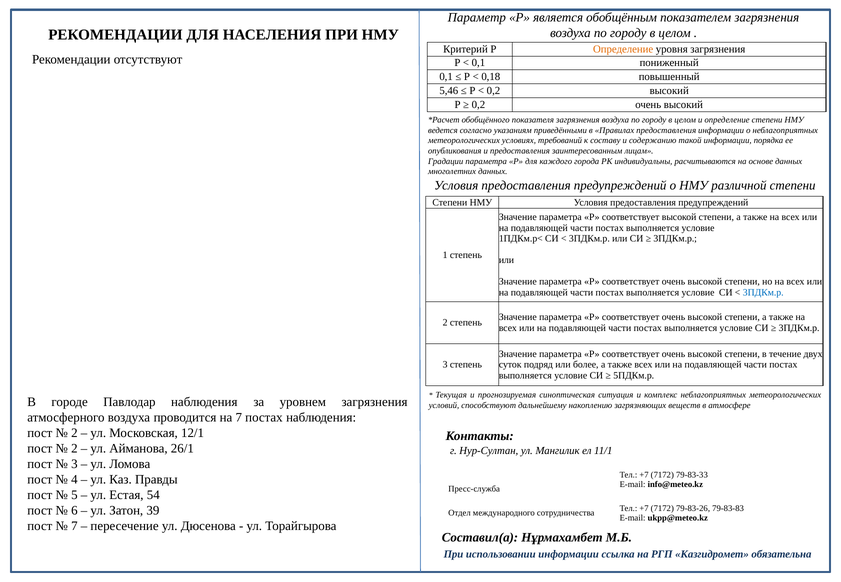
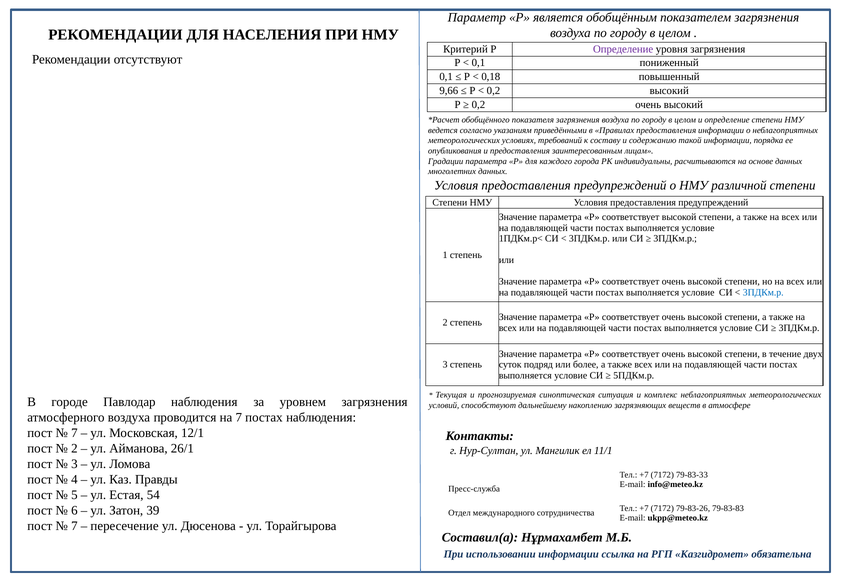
Определение at (623, 49) colour: orange -> purple
5,46: 5,46 -> 9,66
2 at (74, 433): 2 -> 7
